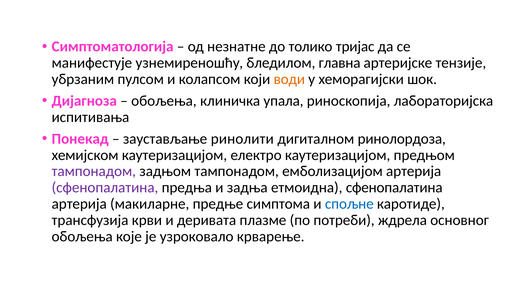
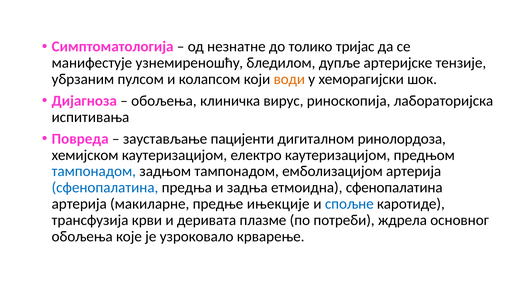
главна: главна -> дупље
упала: упала -> вирус
Понекад: Понекад -> Повреда
ринолити: ринолити -> пацијенти
тампонадом at (94, 171) colour: purple -> blue
сфенопалатина at (105, 187) colour: purple -> blue
симптома: симптома -> ињекције
